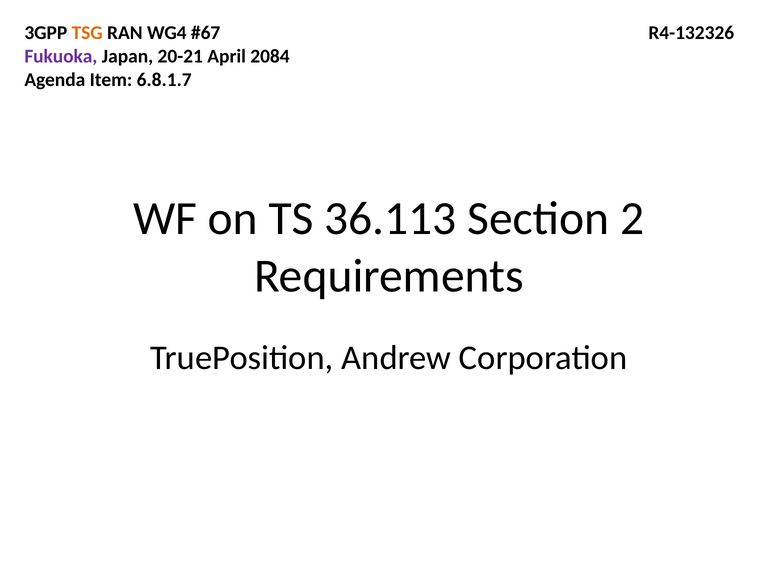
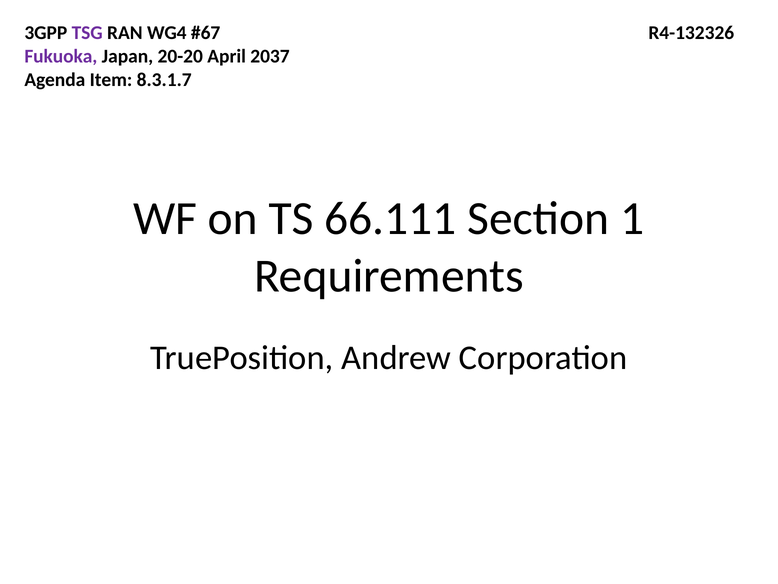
TSG colour: orange -> purple
20-21: 20-21 -> 20-20
2084: 2084 -> 2037
6.8.1.7: 6.8.1.7 -> 8.3.1.7
36.113: 36.113 -> 66.111
2: 2 -> 1
